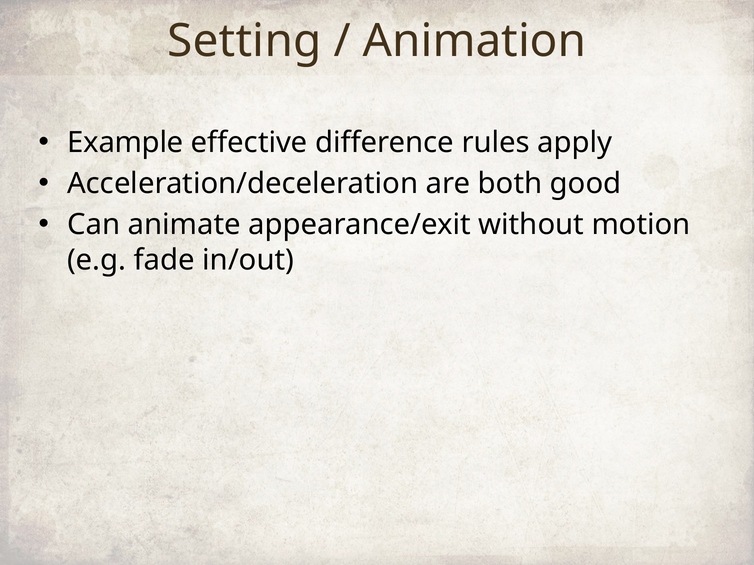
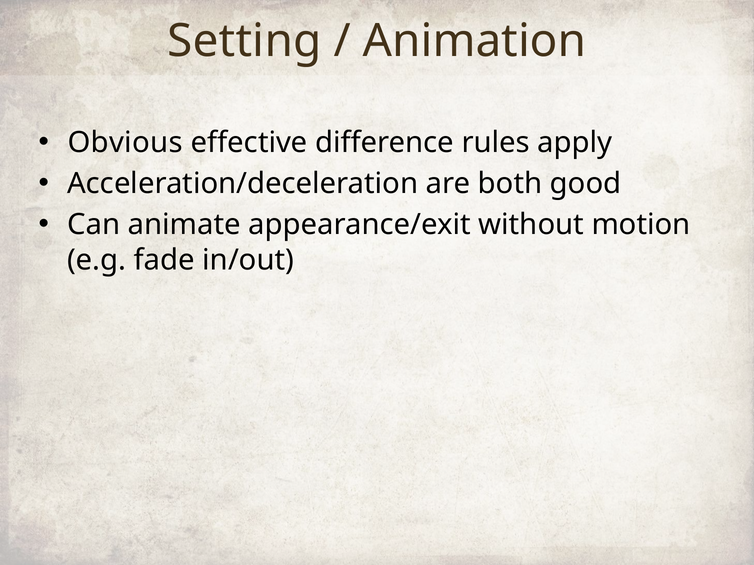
Example: Example -> Obvious
